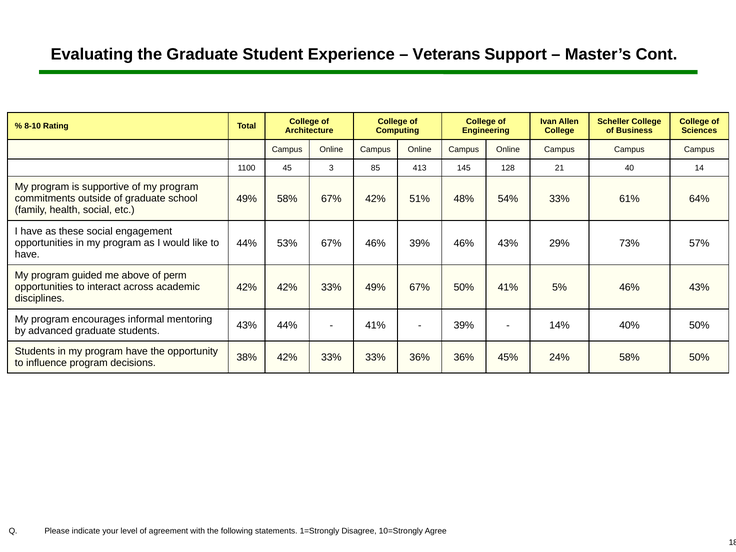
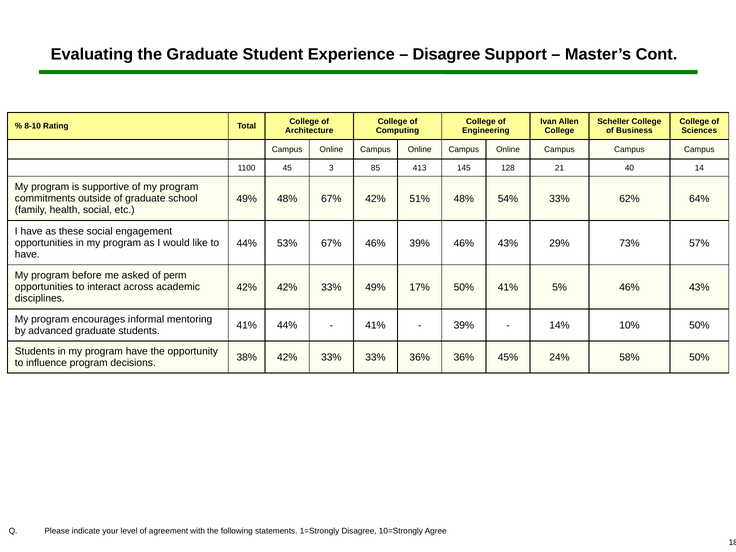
Veterans at (447, 55): Veterans -> Disagree
49% 58%: 58% -> 48%
61%: 61% -> 62%
guided: guided -> before
above: above -> asked
49% 67%: 67% -> 17%
43% at (247, 326): 43% -> 41%
40%: 40% -> 10%
